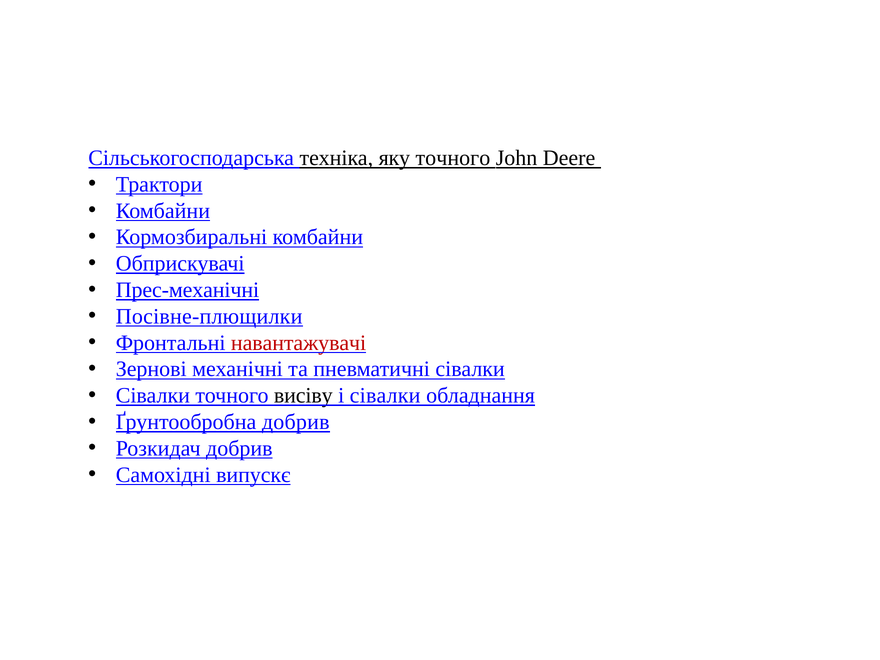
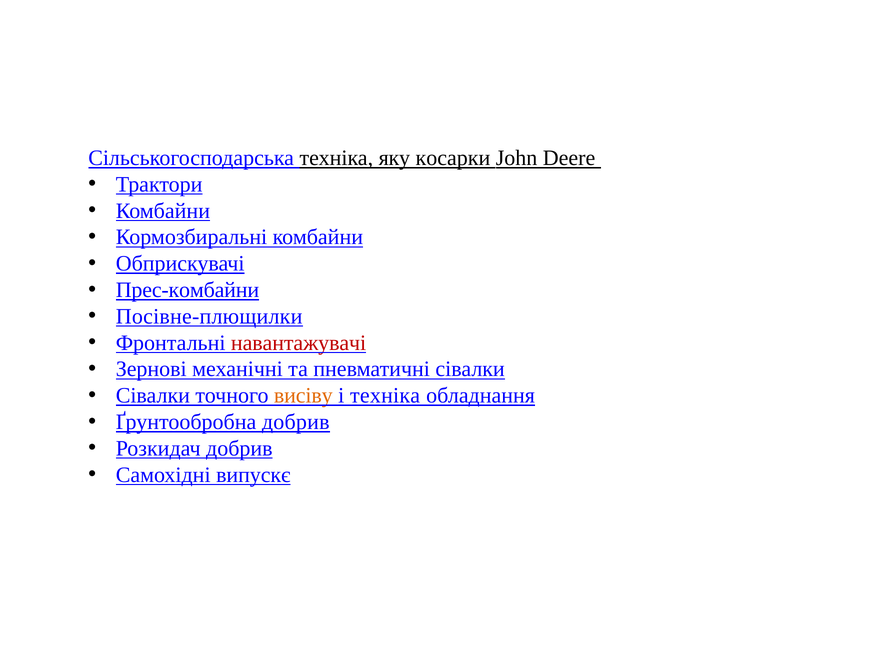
яку точного: точного -> косарки
Прес-механічні: Прес-механічні -> Прес-комбайни
висіву colour: black -> orange
і сівалки: сівалки -> техніка
